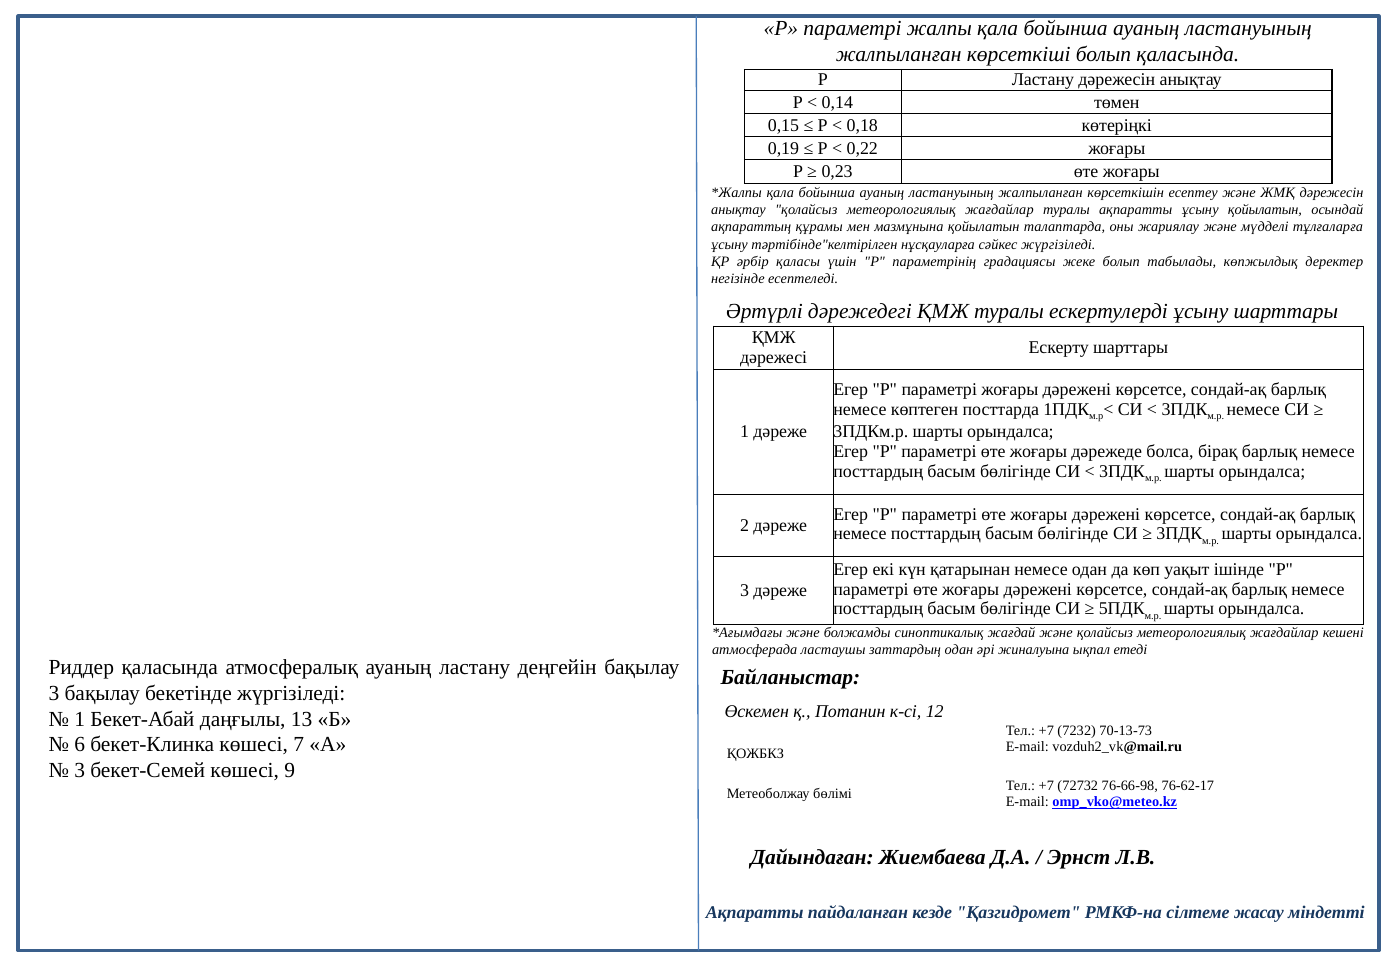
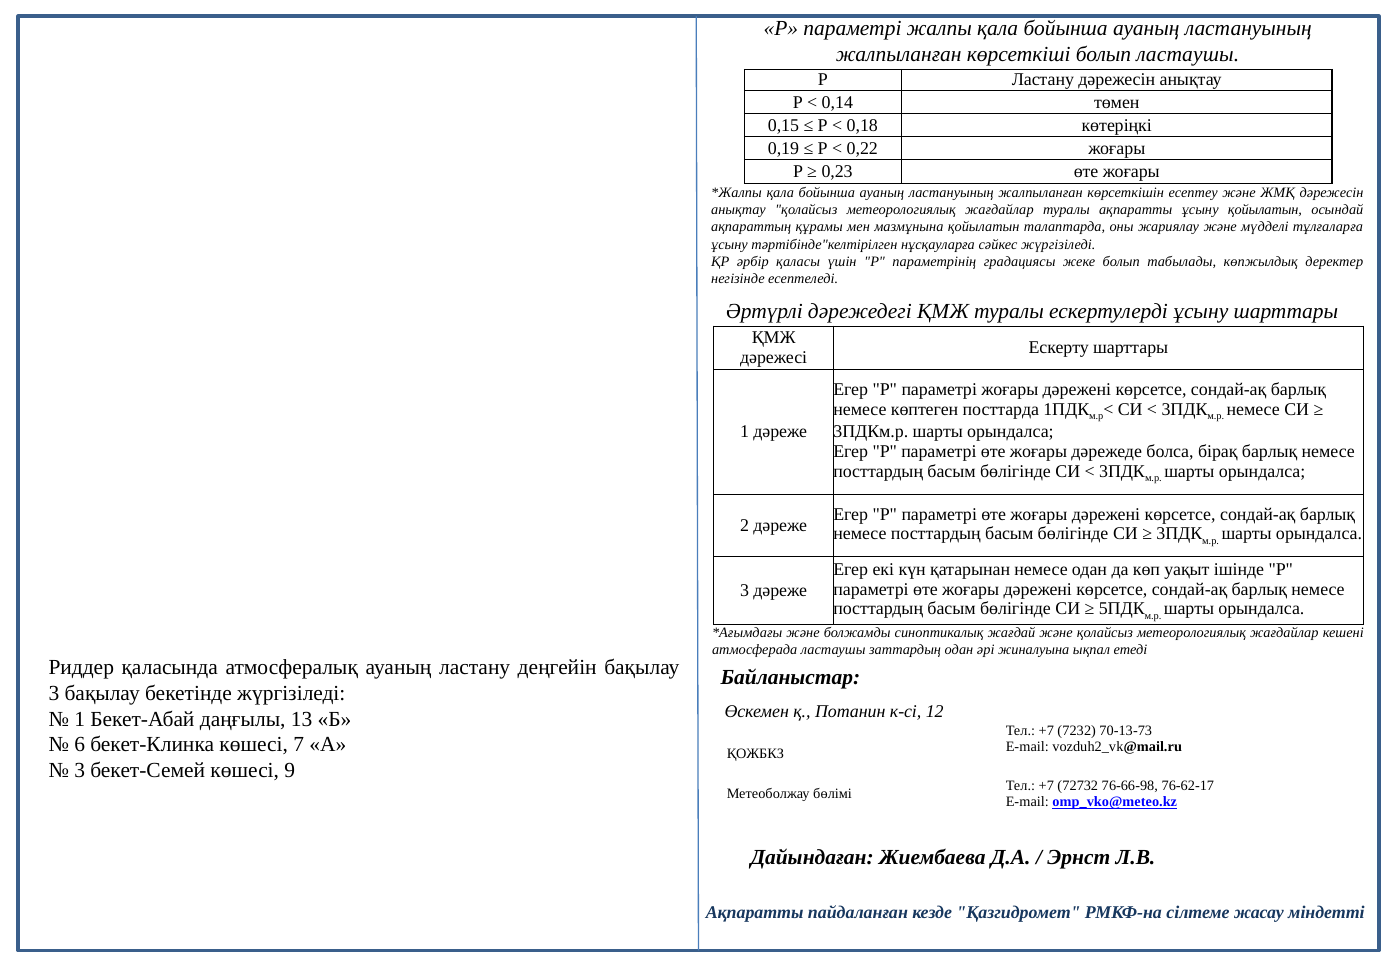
болып қаласында: қаласында -> ластаушы
